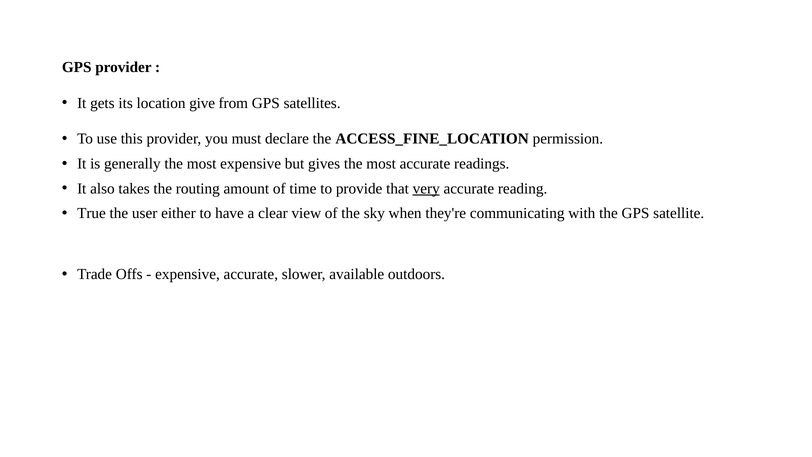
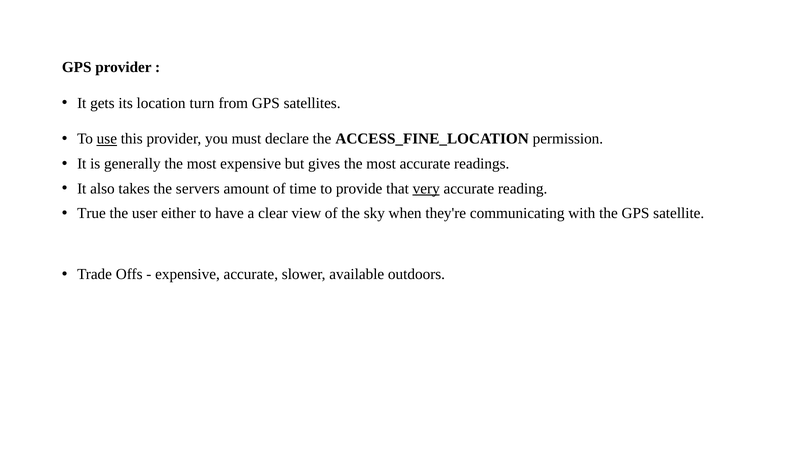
give: give -> turn
use underline: none -> present
routing: routing -> servers
